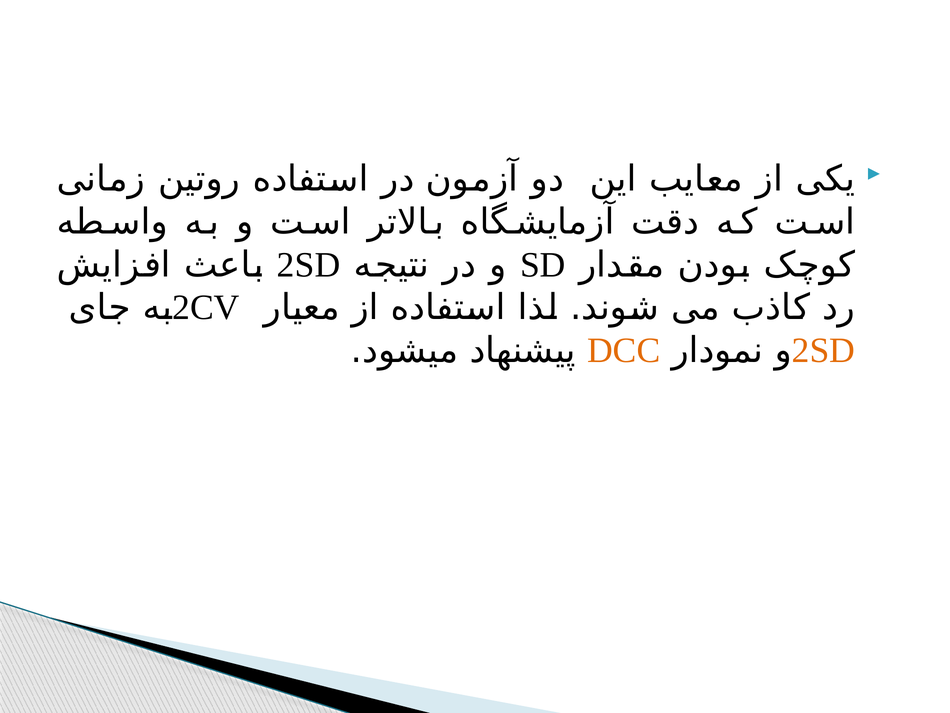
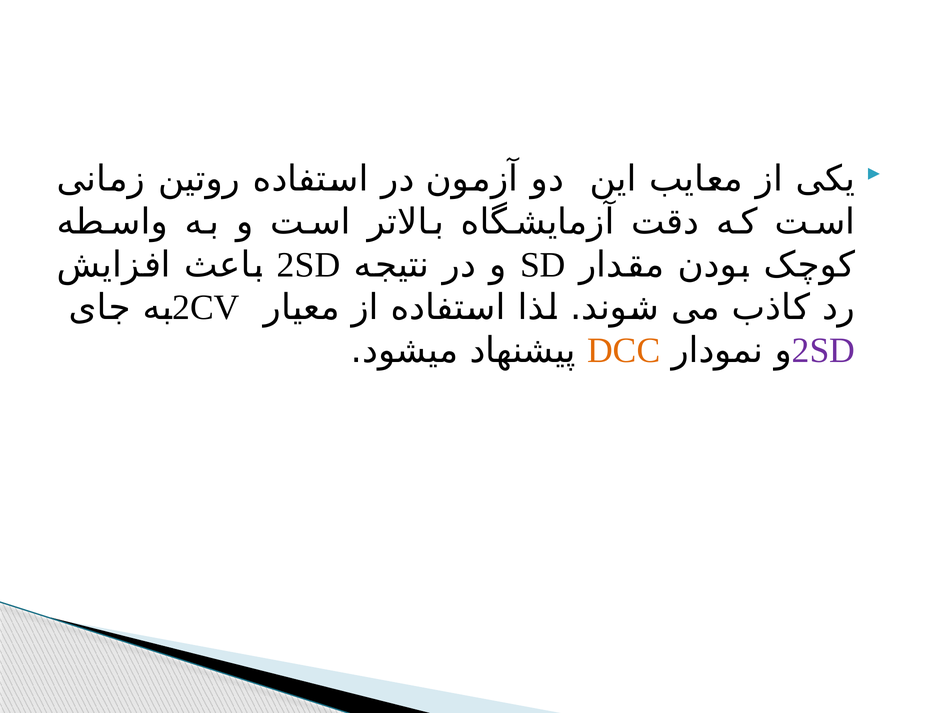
2SD at (823, 350) colour: orange -> purple
